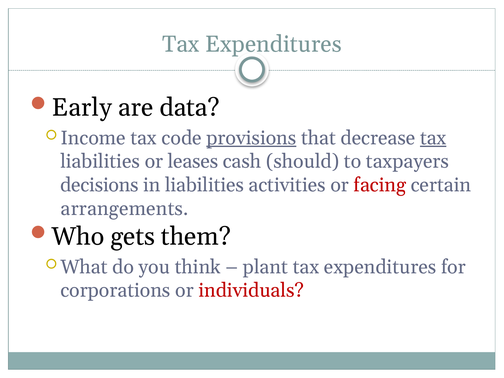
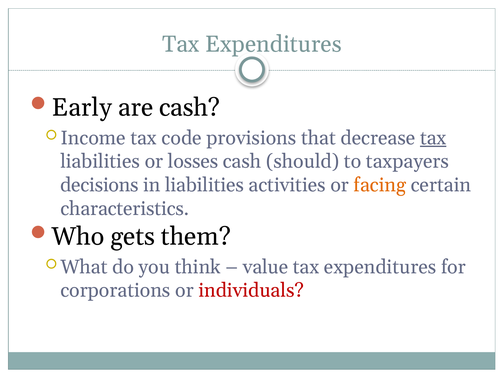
are data: data -> cash
provisions underline: present -> none
leases: leases -> losses
facing colour: red -> orange
arrangements: arrangements -> characteristics
plant: plant -> value
